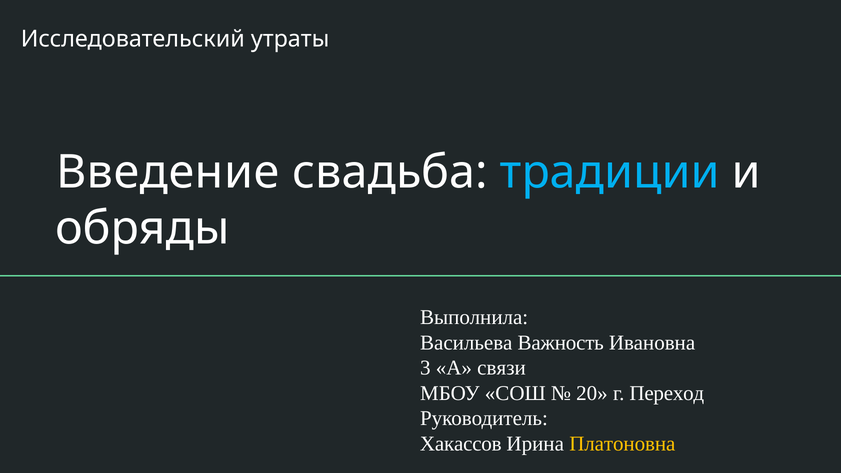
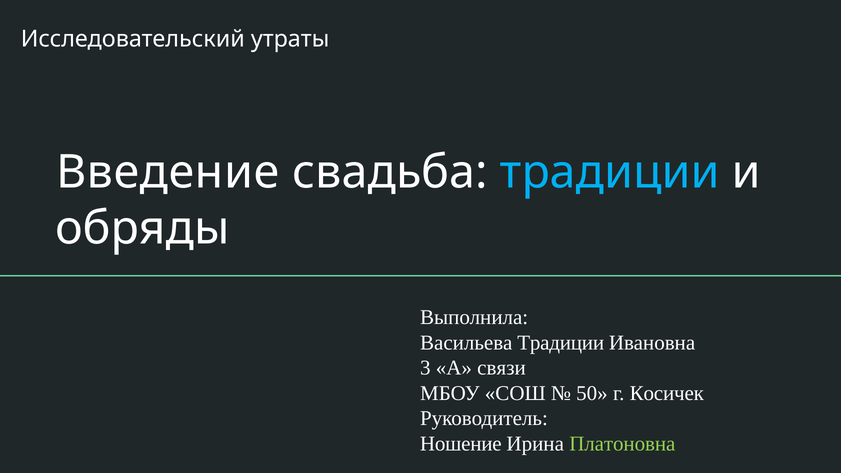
Васильева Важность: Важность -> Традиции
20: 20 -> 50
Переход: Переход -> Косичек
Хакассов: Хакассов -> Ношение
Платоновна colour: yellow -> light green
